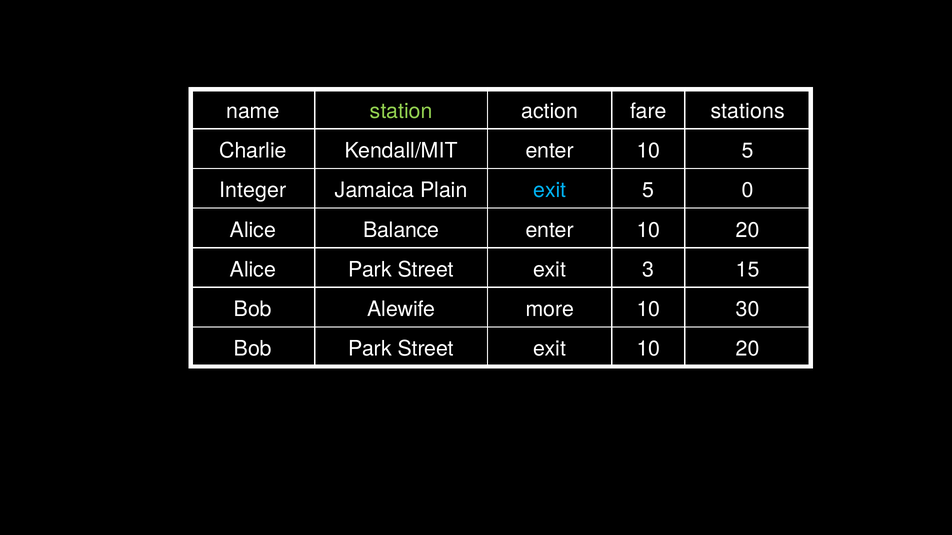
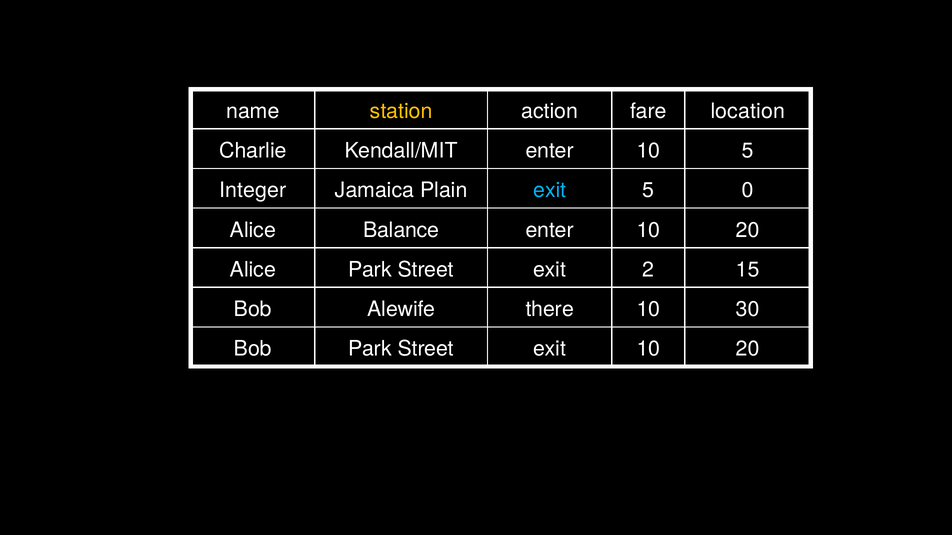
station colour: light green -> yellow
stations: stations -> location
3: 3 -> 2
more: more -> there
